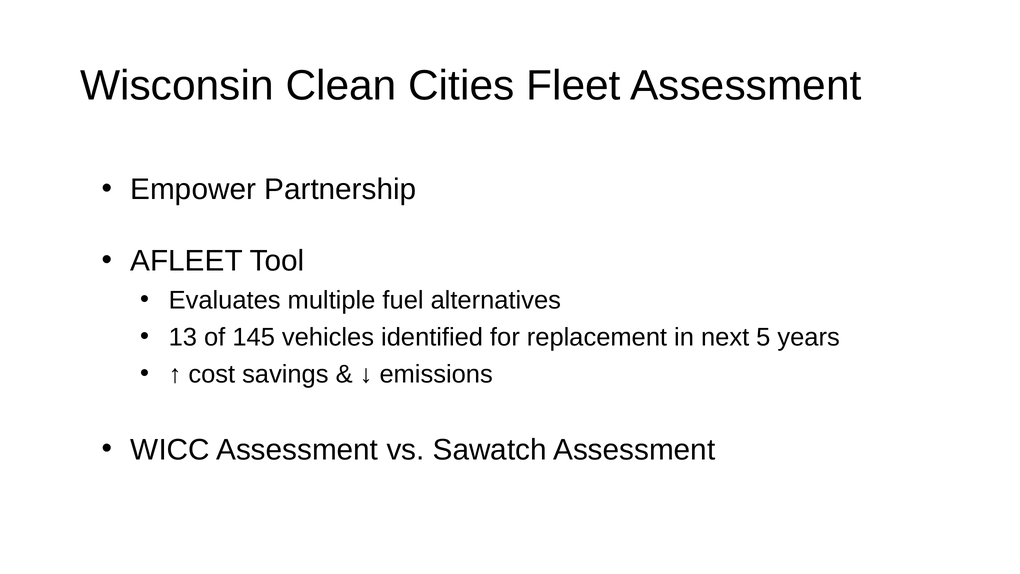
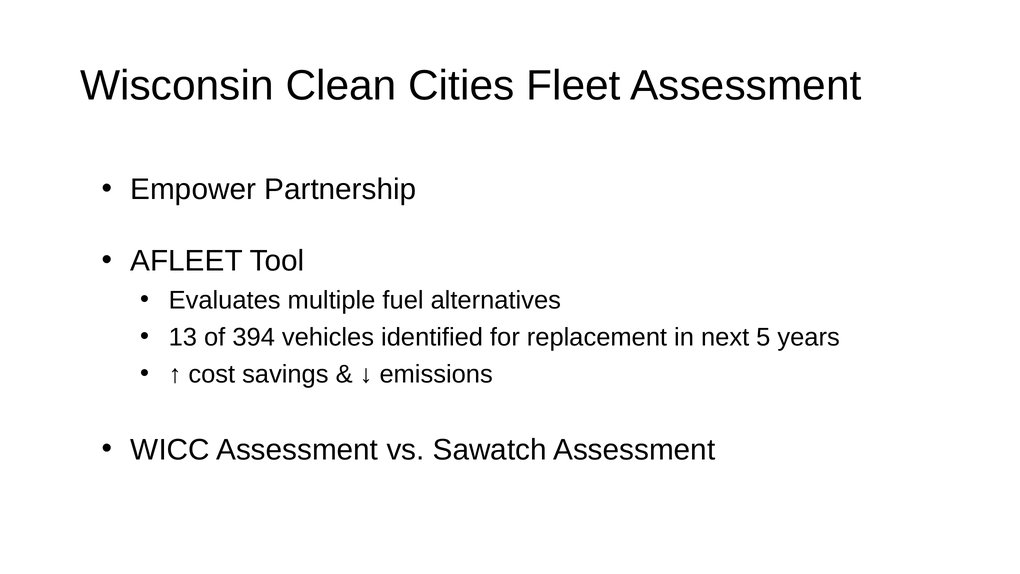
145: 145 -> 394
